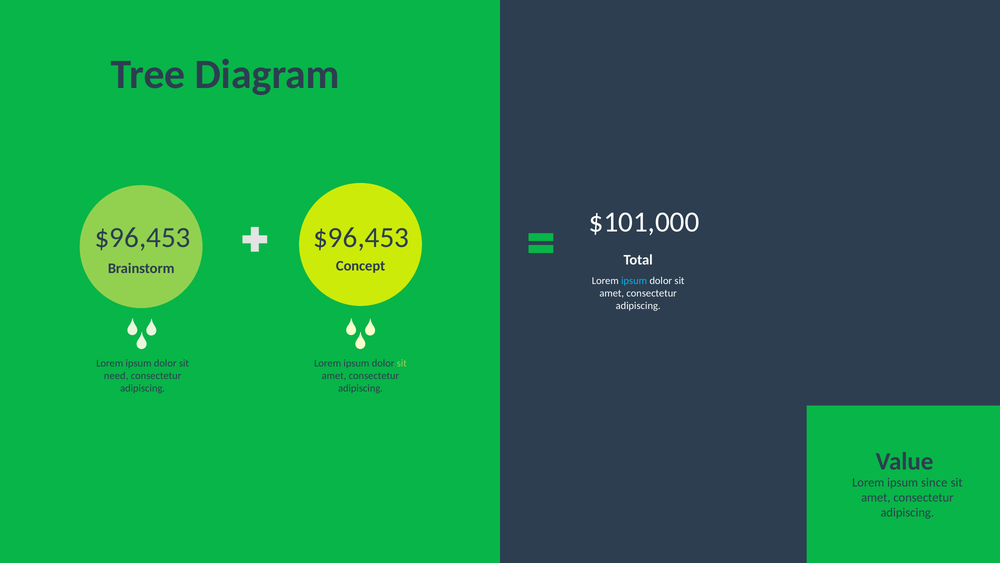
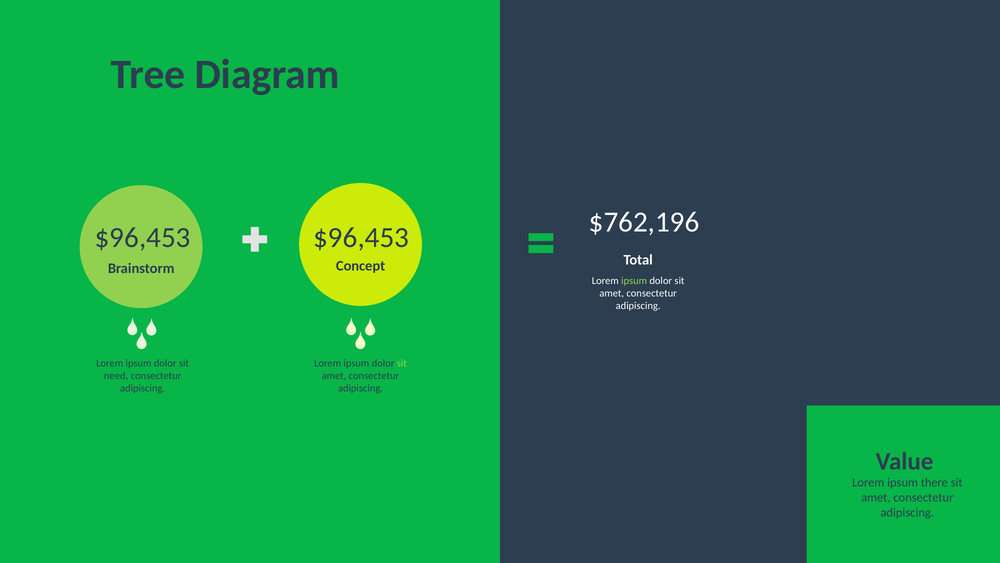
$101,000: $101,000 -> $762,196
ipsum at (634, 280) colour: light blue -> light green
since: since -> there
